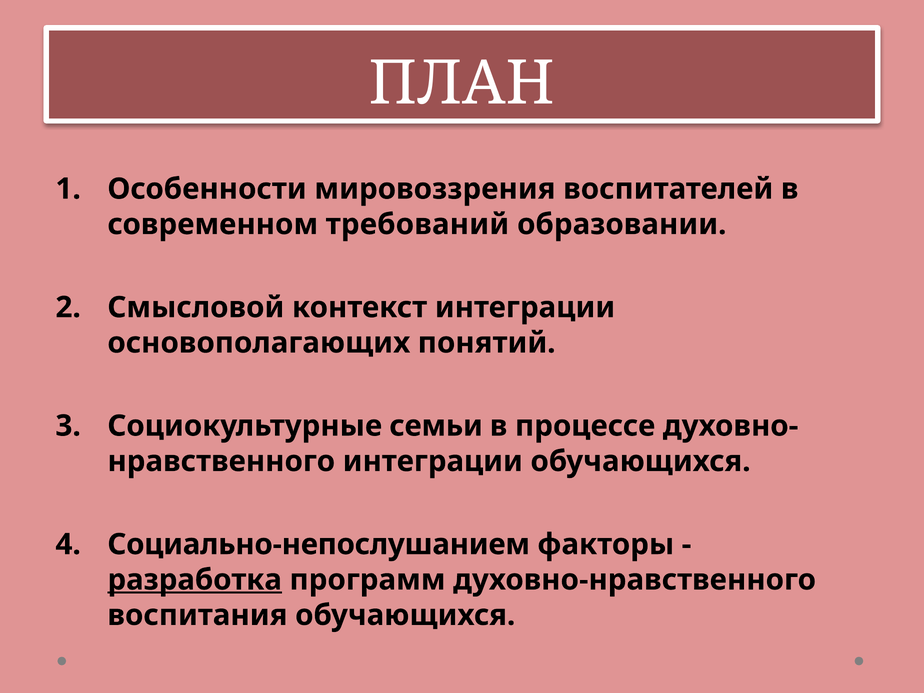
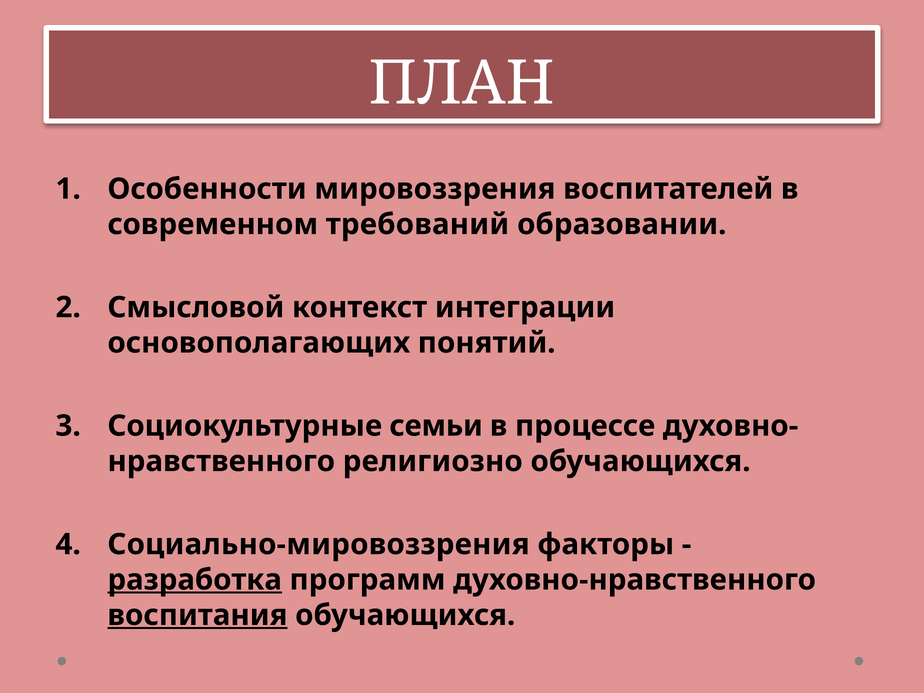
интеграции at (433, 461): интеграции -> религиозно
Социально-непослушанием: Социально-непослушанием -> Социально-мировоззрения
воспитания underline: none -> present
